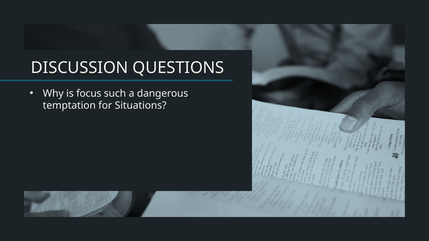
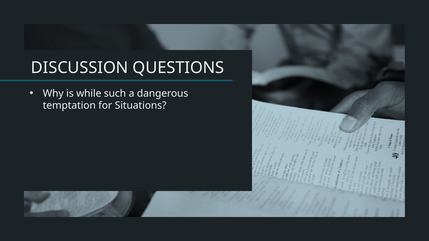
focus: focus -> while
